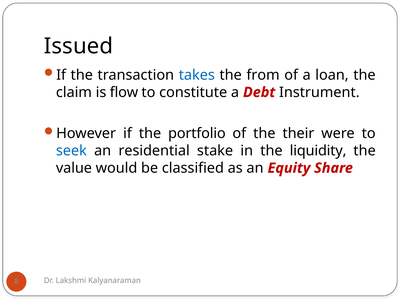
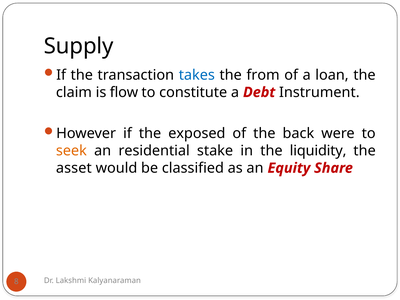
Issued: Issued -> Supply
portfolio: portfolio -> exposed
their: their -> back
seek colour: blue -> orange
value: value -> asset
